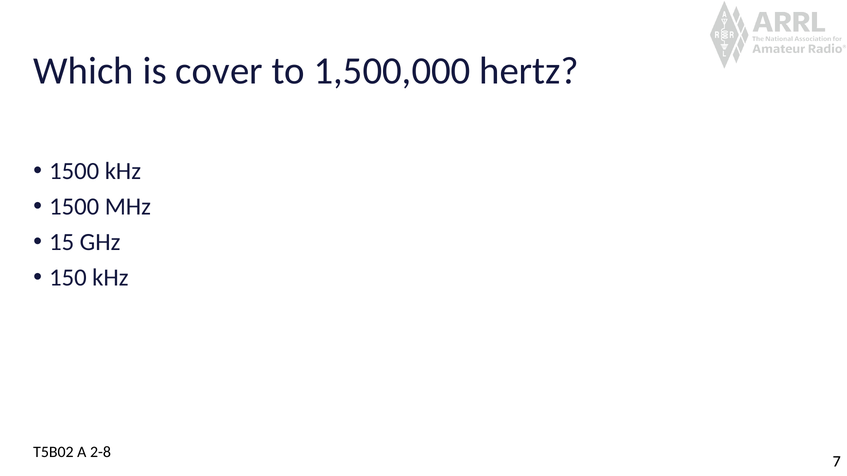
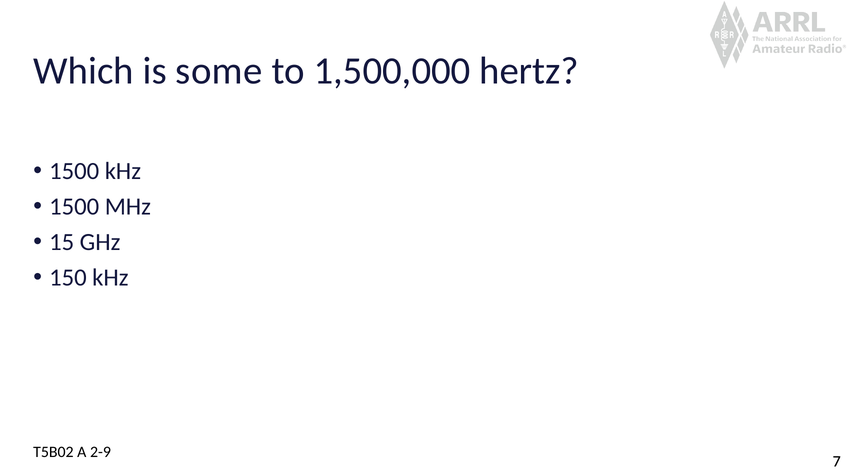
cover: cover -> some
2-8: 2-8 -> 2-9
